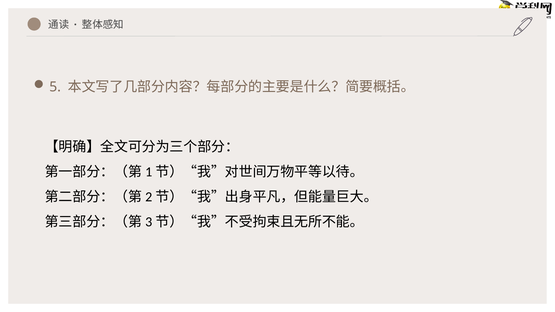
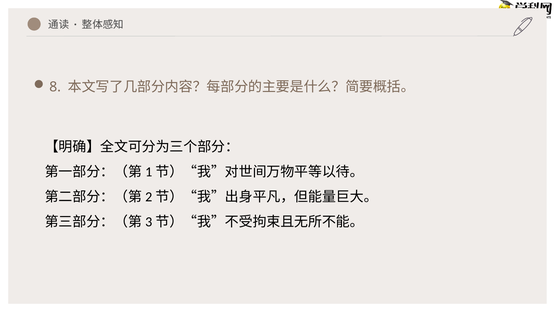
5: 5 -> 8
